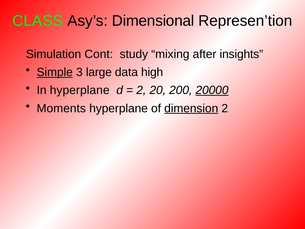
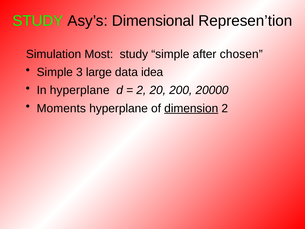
CLASS at (38, 21): CLASS -> STUDY
Cont: Cont -> Most
study mixing: mixing -> simple
insights: insights -> chosen
Simple at (55, 72) underline: present -> none
high: high -> idea
20000 underline: present -> none
